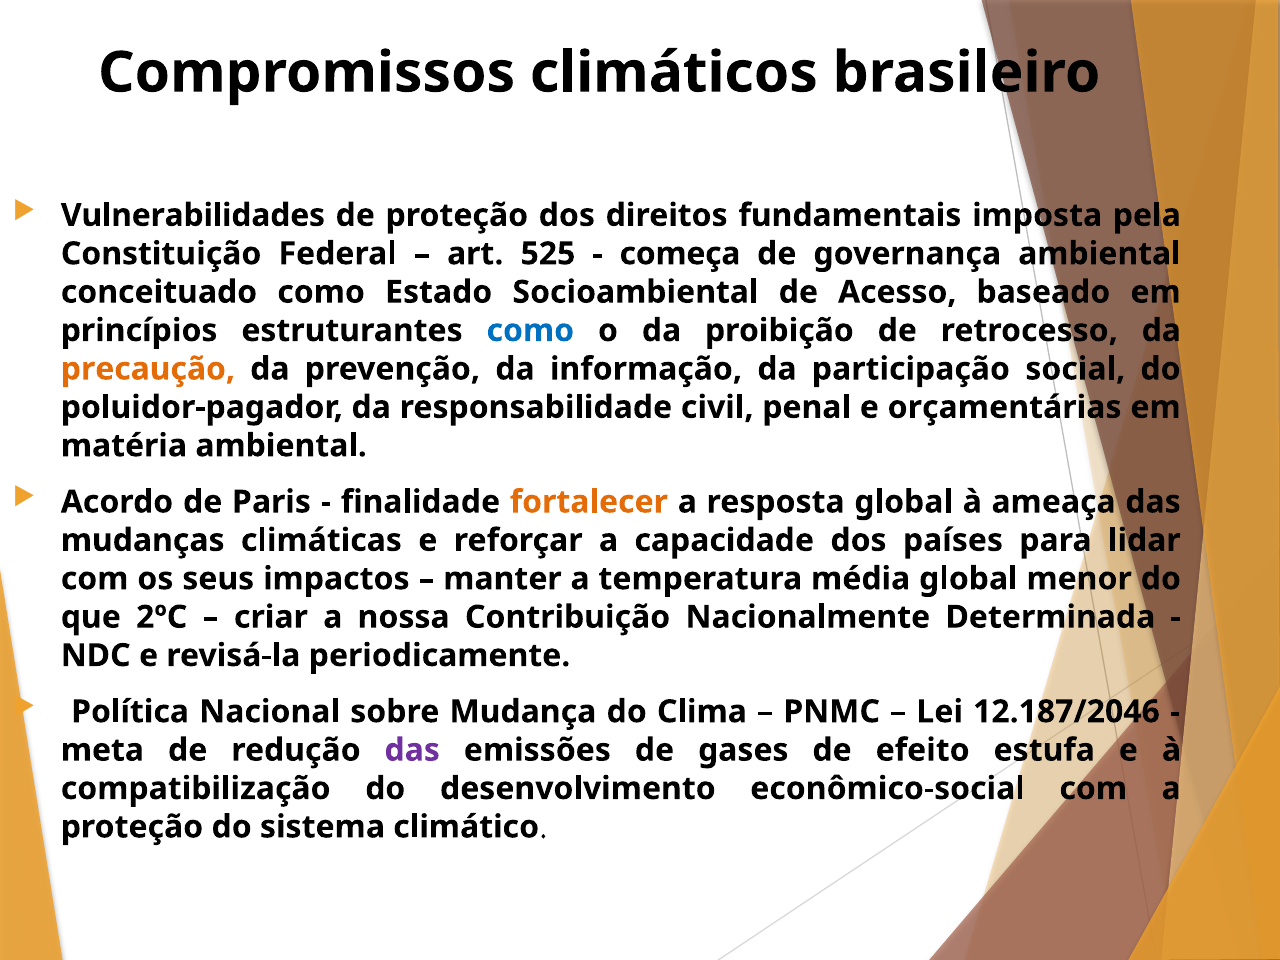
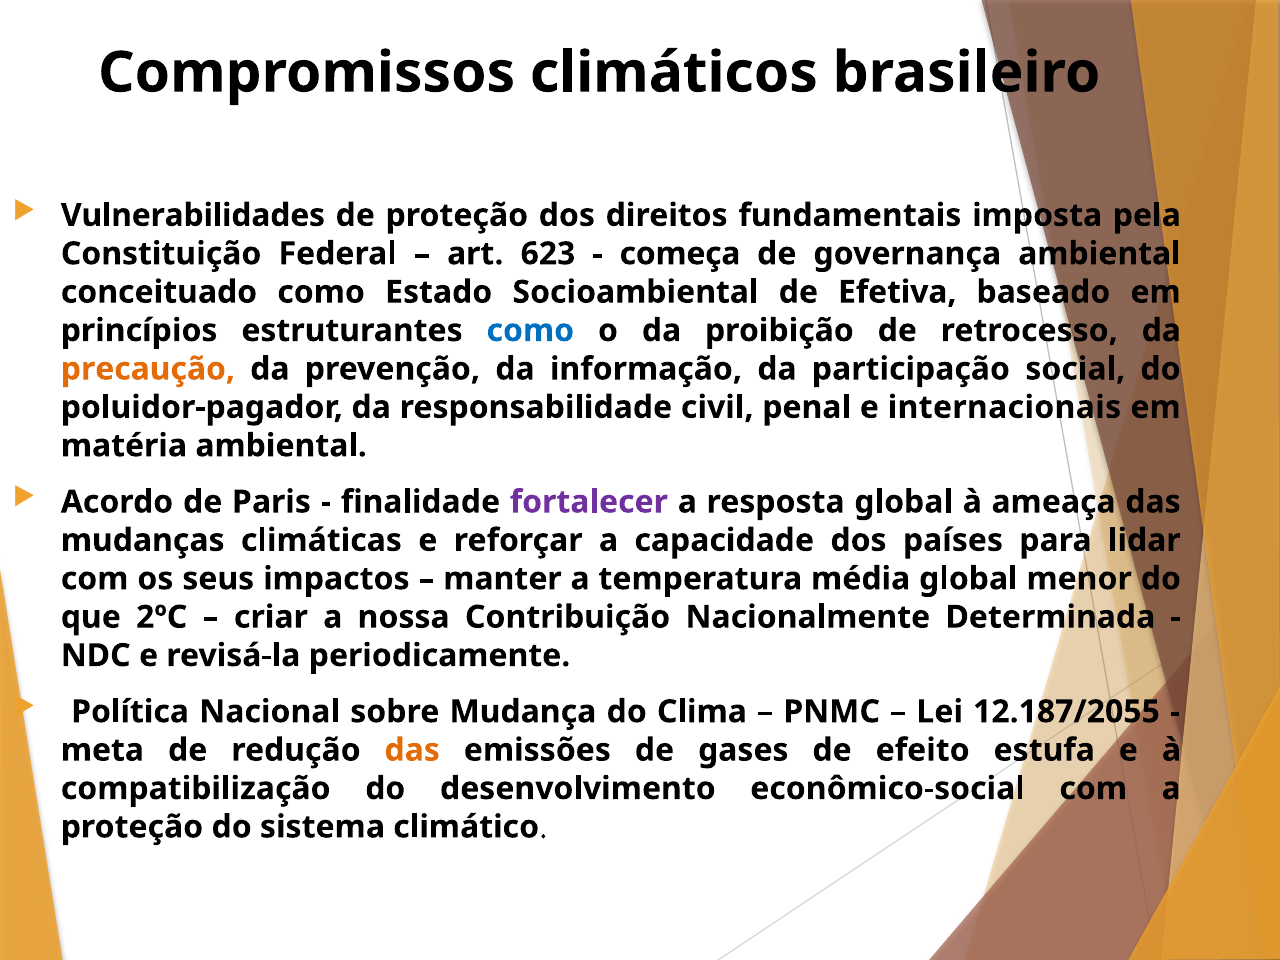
525: 525 -> 623
Acesso: Acesso -> Efetiva
orçamentárias: orçamentárias -> internacionais
fortalecer colour: orange -> purple
12.187/2046: 12.187/2046 -> 12.187/2055
das at (412, 750) colour: purple -> orange
